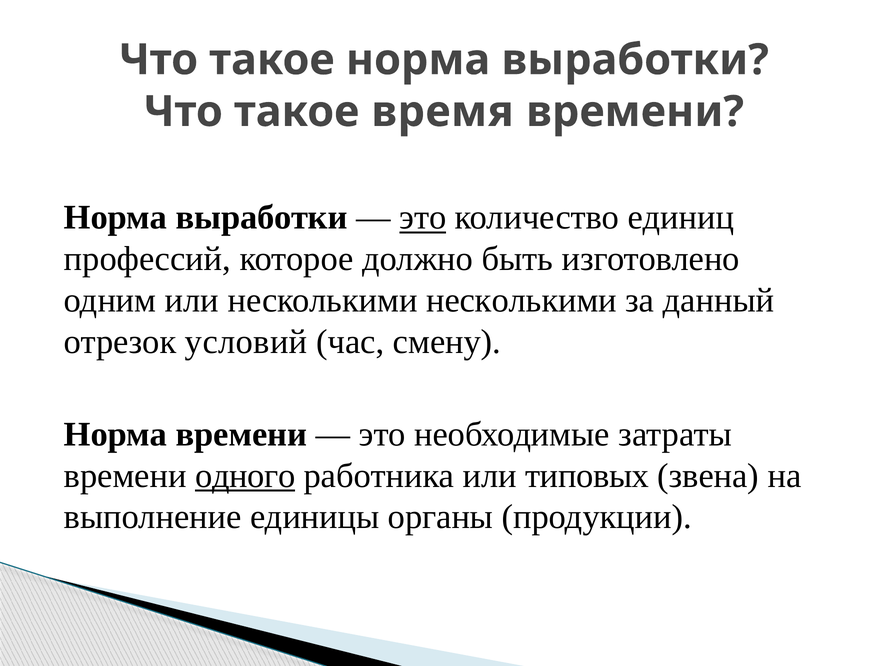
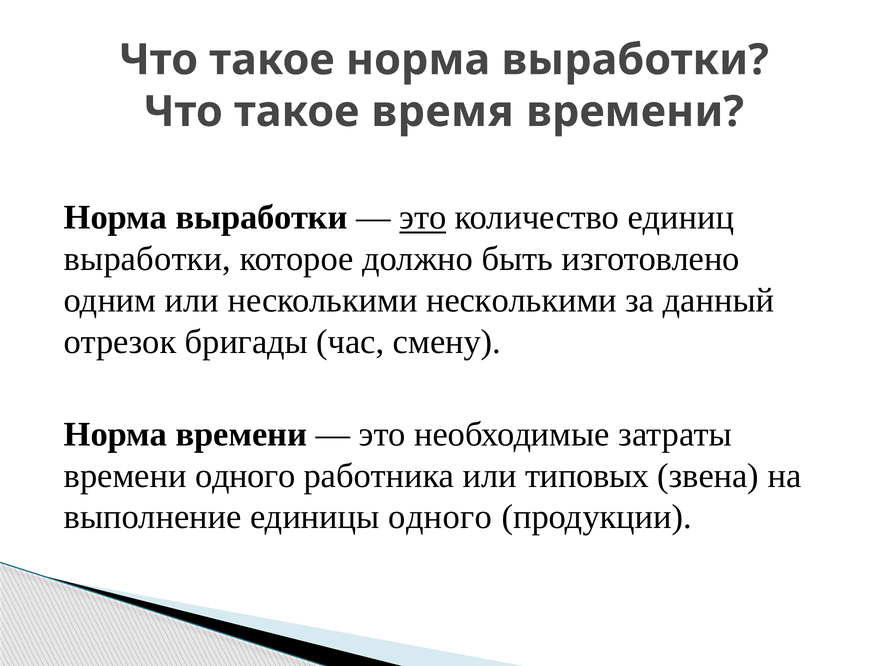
профессий at (147, 259): профессий -> выработки
условий: условий -> бригады
одного at (245, 476) underline: present -> none
единицы органы: органы -> одного
